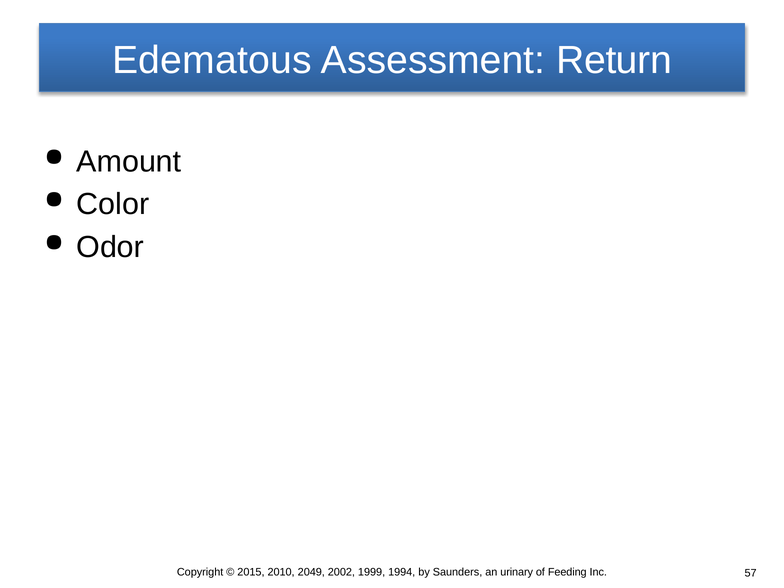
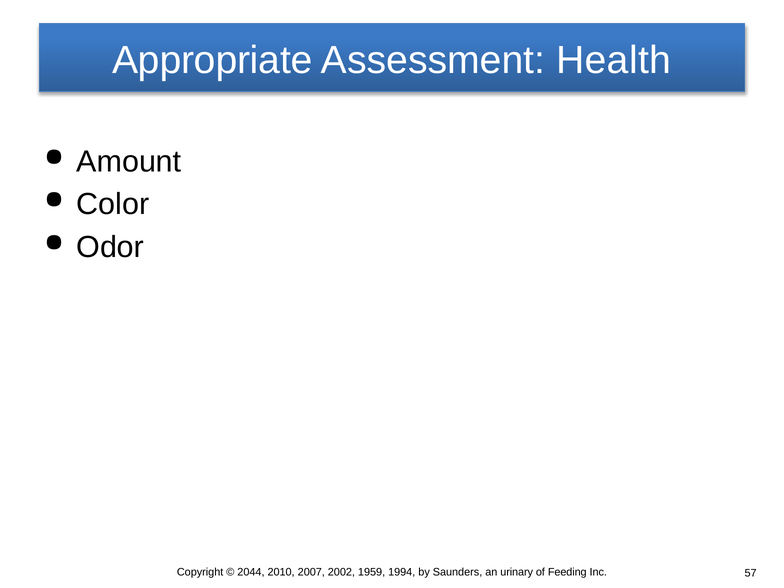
Edematous: Edematous -> Appropriate
Return: Return -> Health
2015: 2015 -> 2044
2049: 2049 -> 2007
1999: 1999 -> 1959
